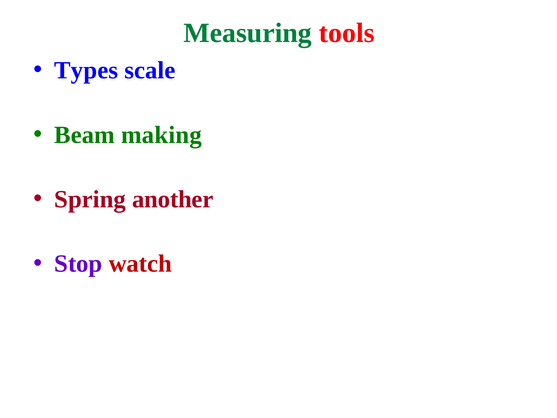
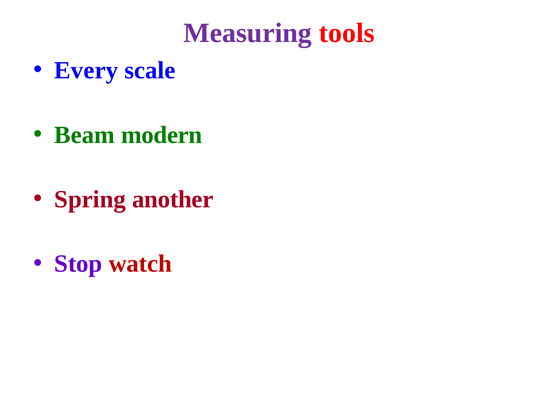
Measuring colour: green -> purple
Types: Types -> Every
making: making -> modern
